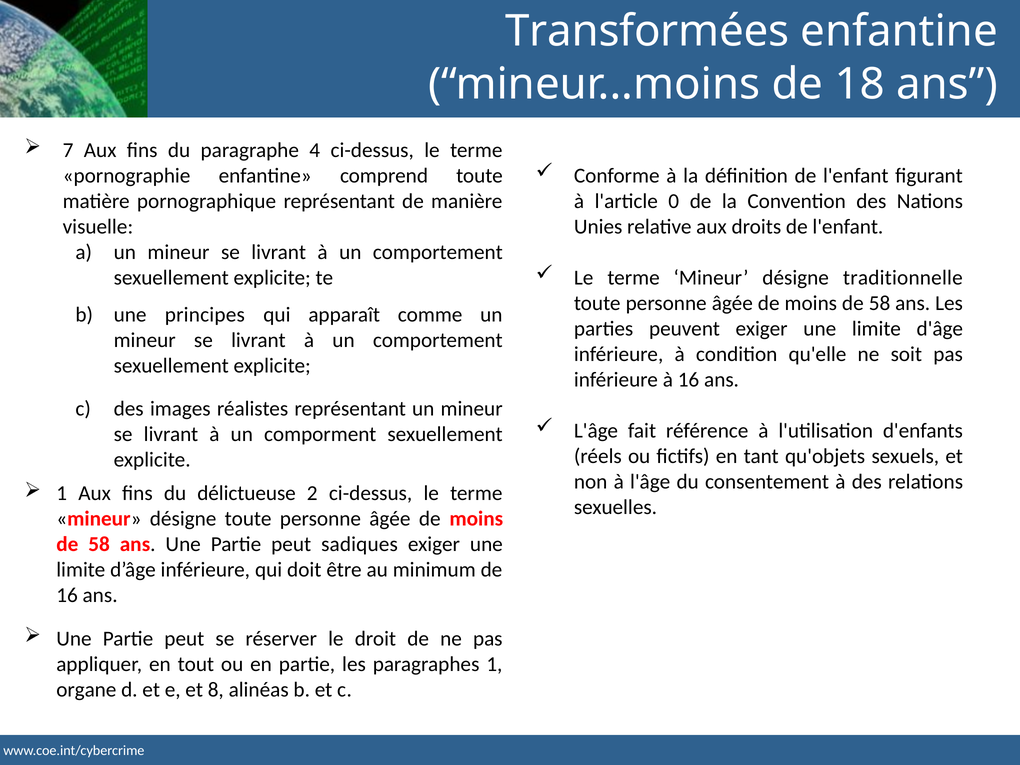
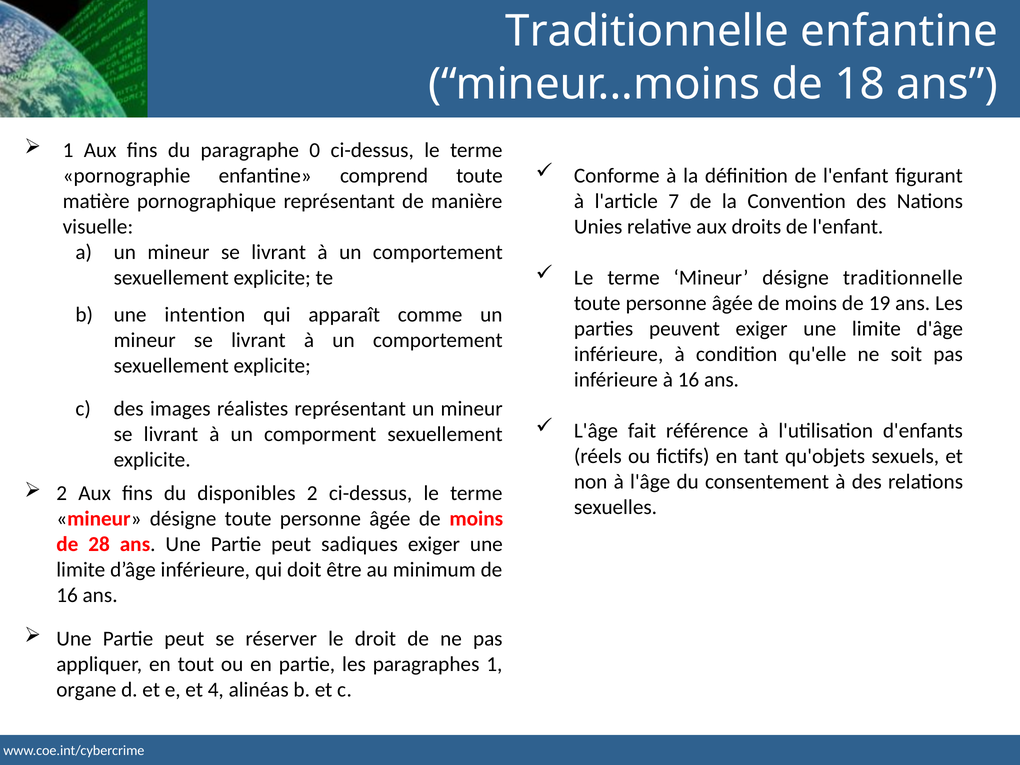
Transformées at (647, 31): Transformées -> Traditionnelle
7 at (68, 150): 7 -> 1
4: 4 -> 0
0: 0 -> 7
58 at (880, 303): 58 -> 19
principes: principes -> intention
1 at (62, 493): 1 -> 2
délictueuse: délictueuse -> disponibles
58 at (99, 544): 58 -> 28
8: 8 -> 4
